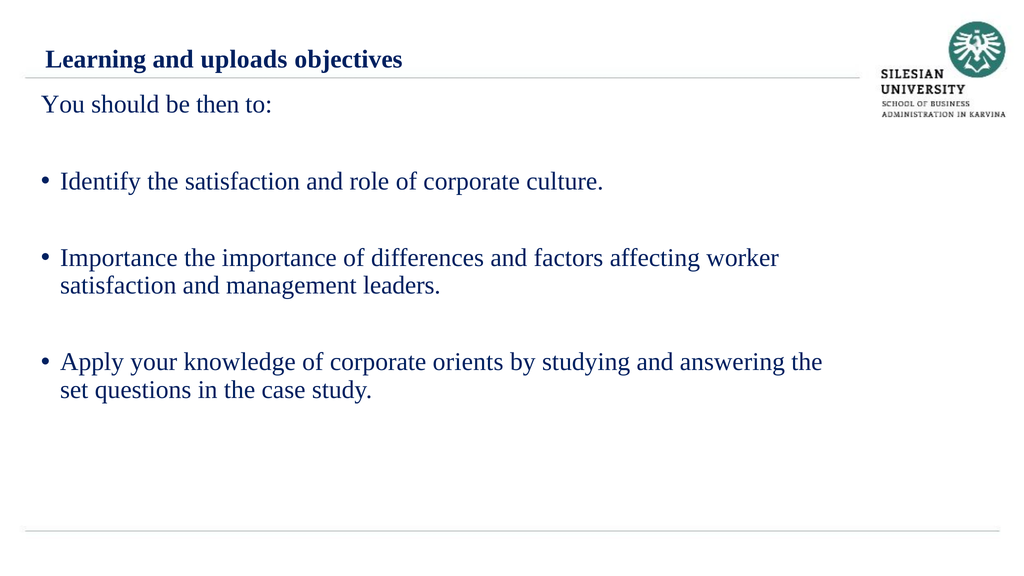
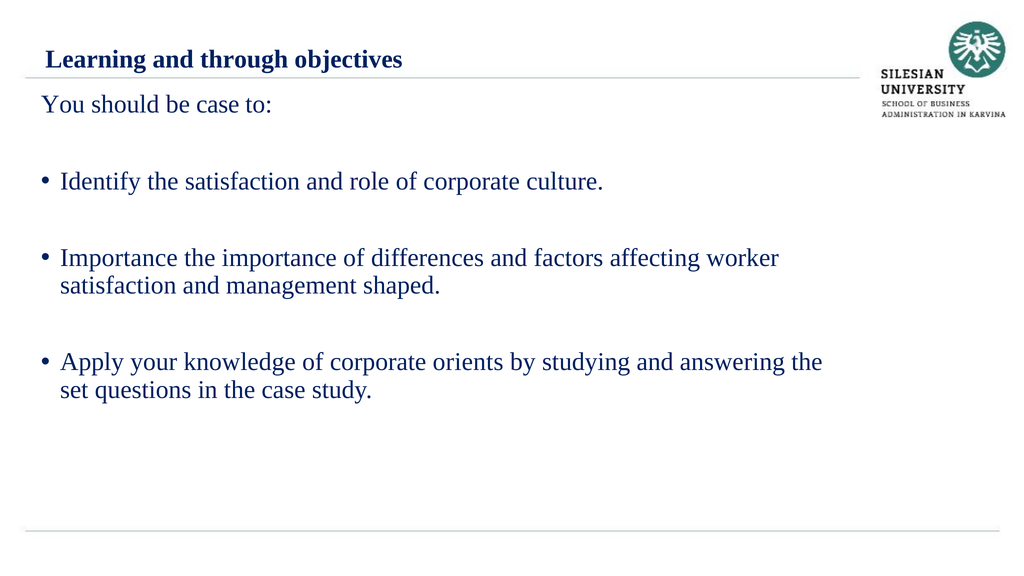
uploads: uploads -> through
be then: then -> case
leaders: leaders -> shaped
